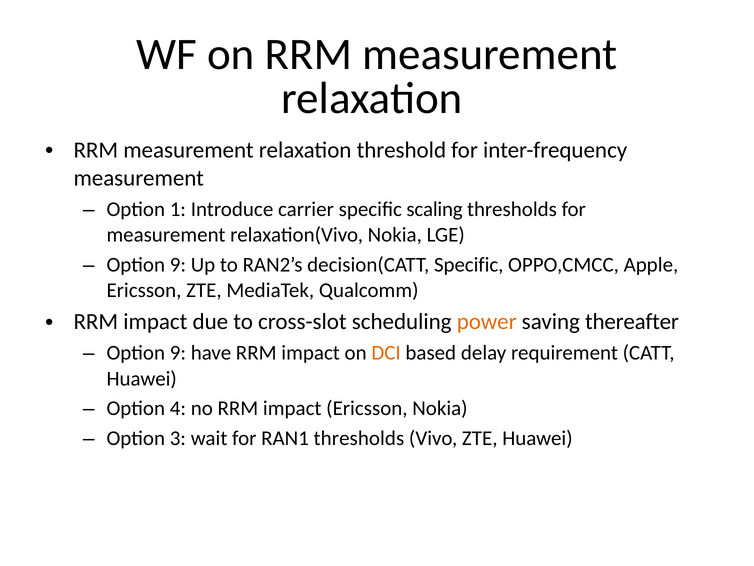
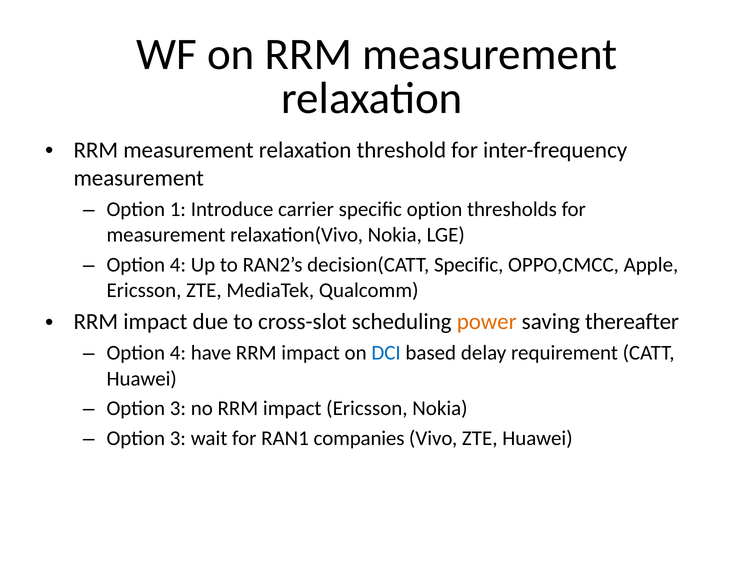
specific scaling: scaling -> option
9 at (178, 264): 9 -> 4
9 at (178, 353): 9 -> 4
DCI colour: orange -> blue
4 at (178, 408): 4 -> 3
RAN1 thresholds: thresholds -> companies
